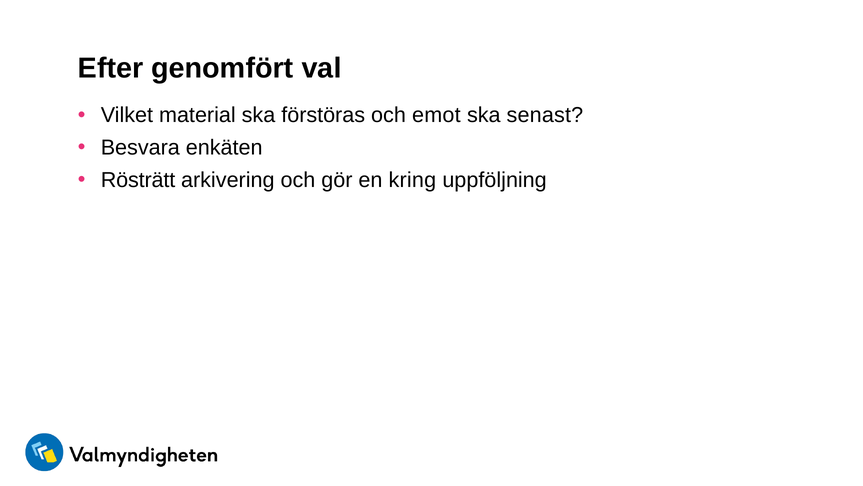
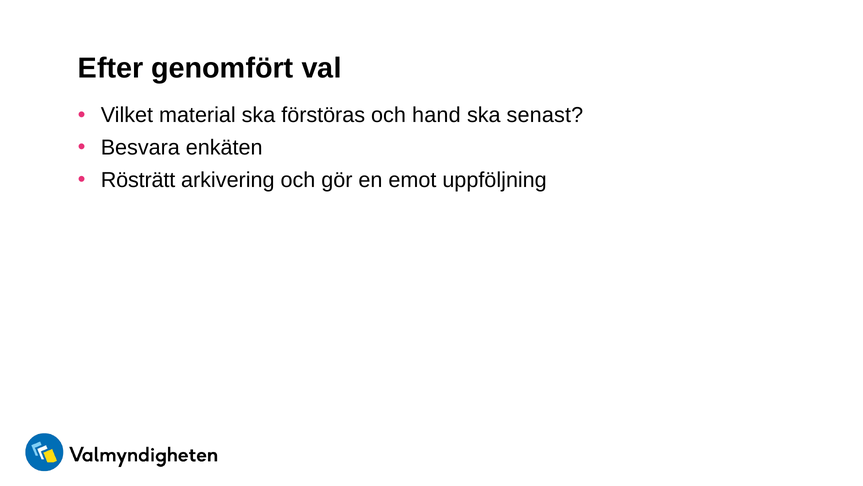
emot: emot -> hand
kring: kring -> emot
